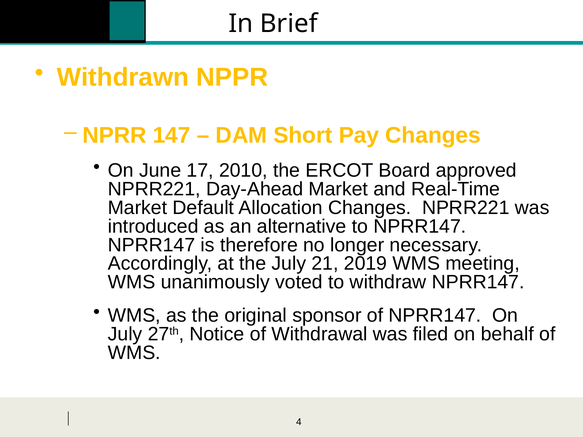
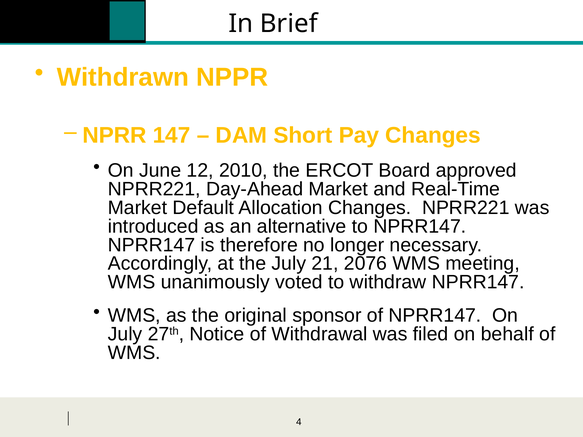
17: 17 -> 12
2019: 2019 -> 2076
